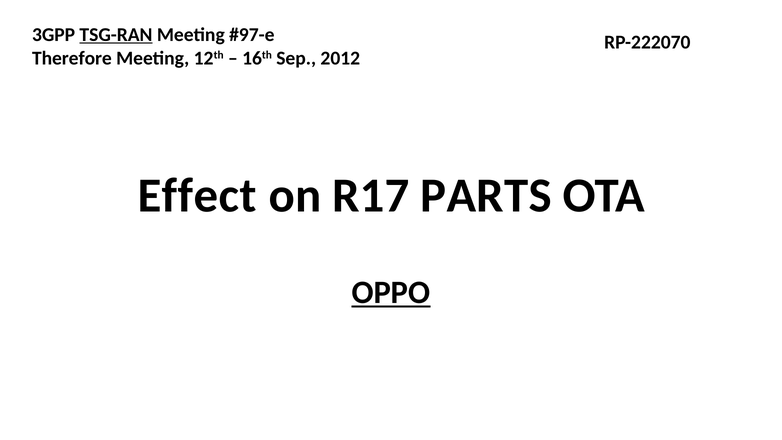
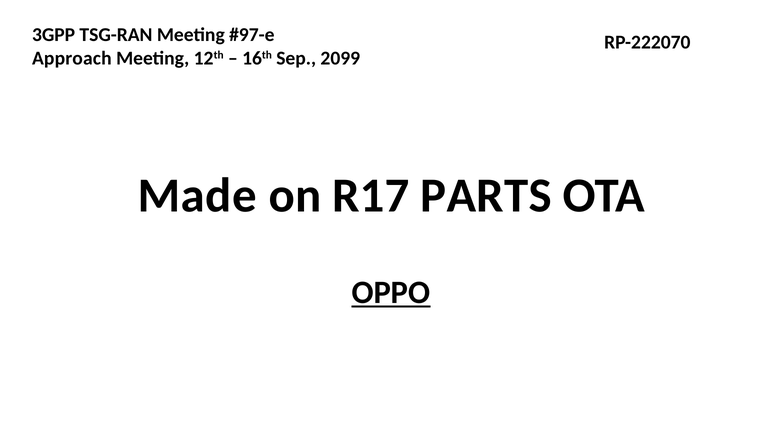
TSG-RAN underline: present -> none
Therefore: Therefore -> Approach
2012: 2012 -> 2099
Effect: Effect -> Made
